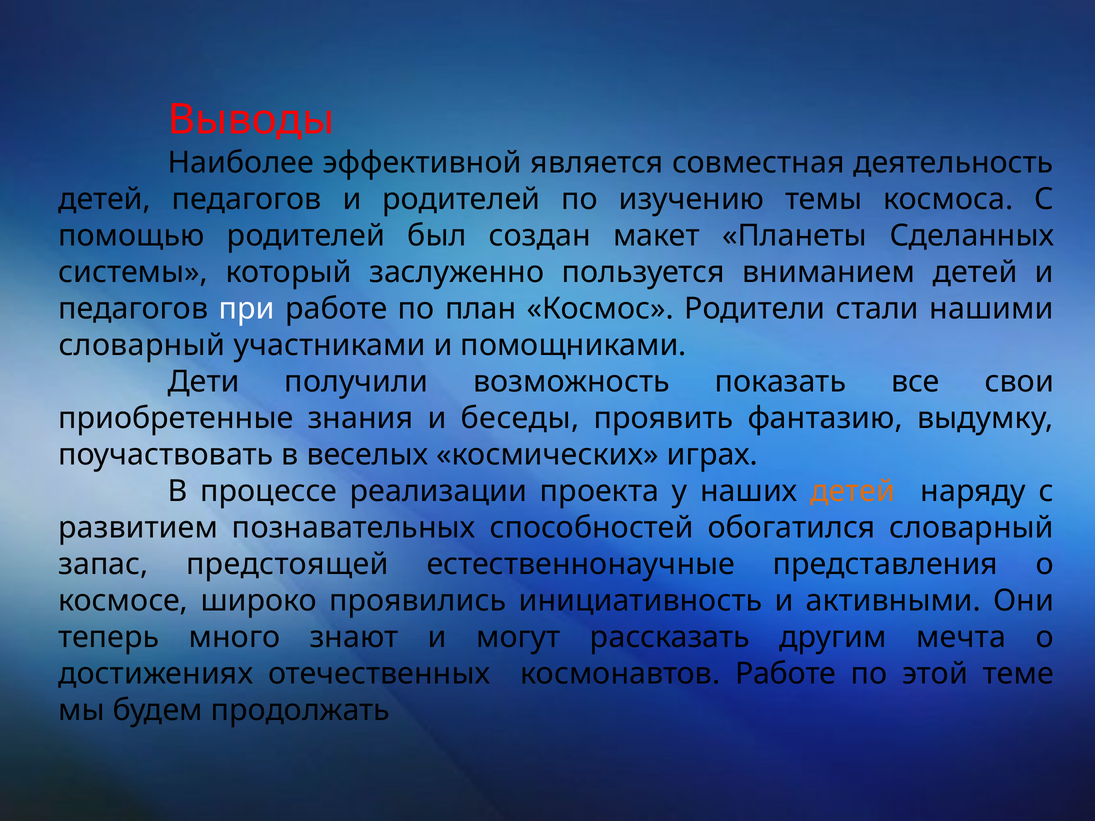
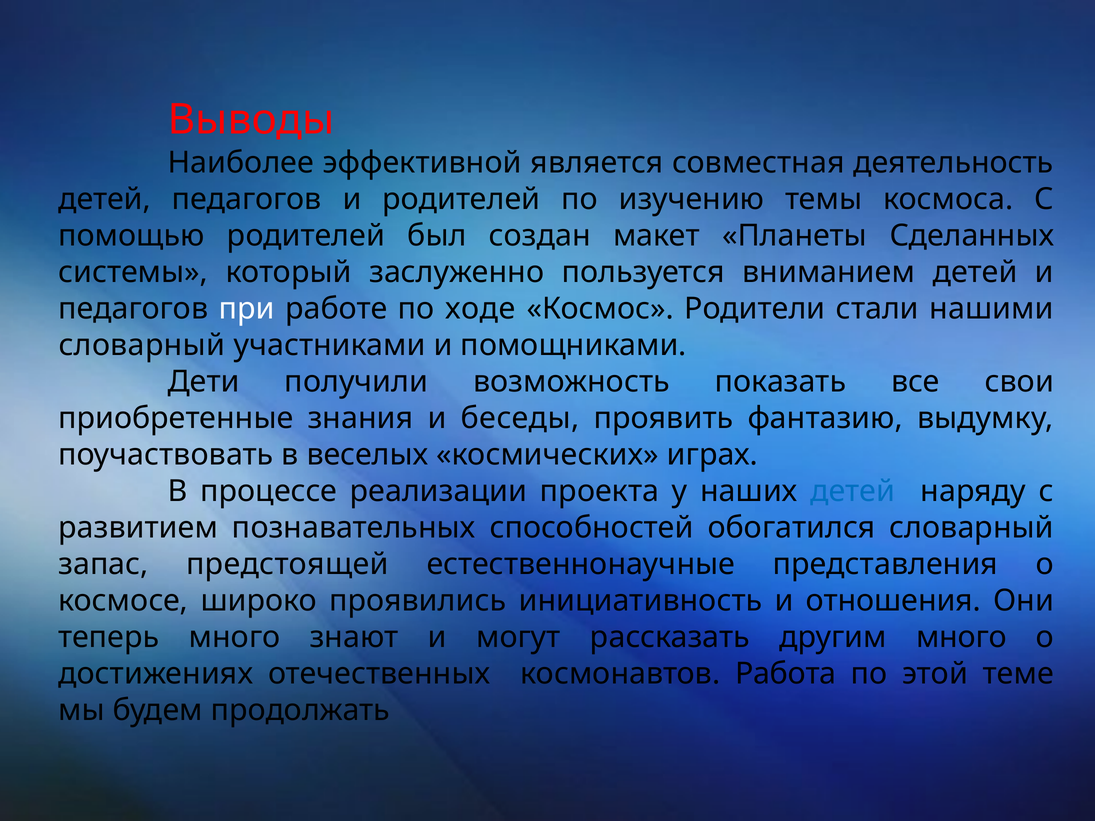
план: план -> ходе
детей at (853, 492) colour: orange -> blue
активными: активными -> отношения
другим мечта: мечта -> много
космонавтов Работе: Работе -> Работа
